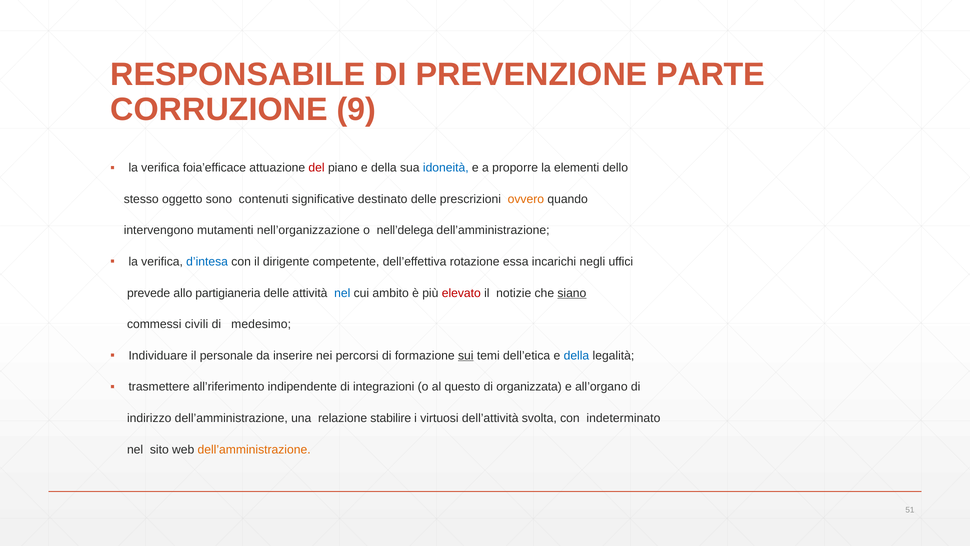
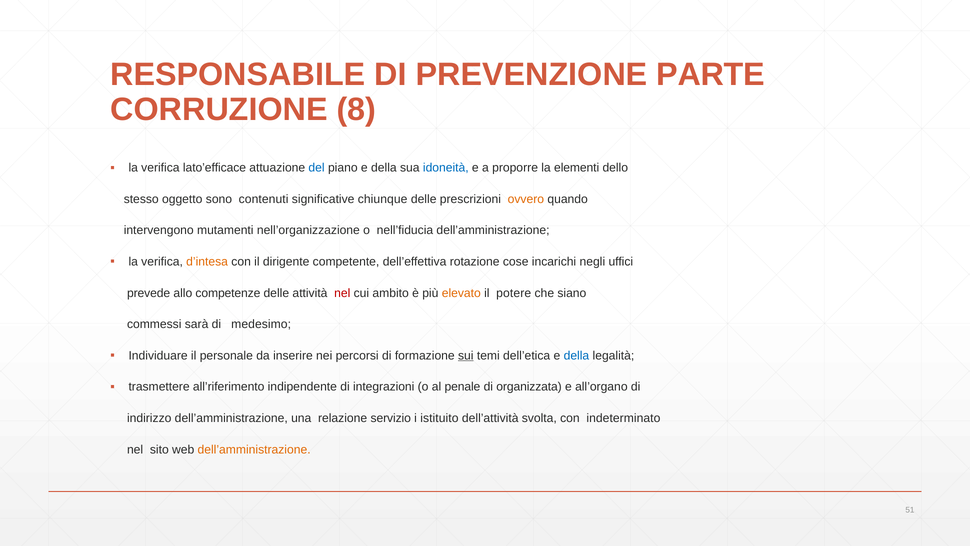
9: 9 -> 8
foia’efficace: foia’efficace -> lato’efficace
del colour: red -> blue
destinato: destinato -> chiunque
nell’delega: nell’delega -> nell’fiducia
d’intesa colour: blue -> orange
essa: essa -> cose
partigianeria: partigianeria -> competenze
nel at (342, 293) colour: blue -> red
elevato colour: red -> orange
notizie: notizie -> potere
siano underline: present -> none
civili: civili -> sarà
questo: questo -> penale
stabilire: stabilire -> servizio
virtuosi: virtuosi -> istituito
